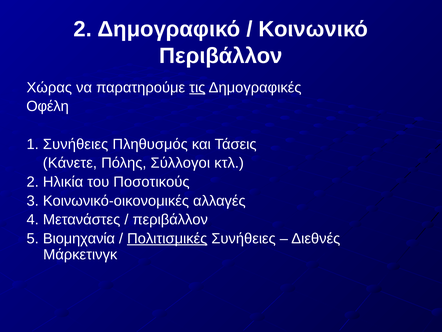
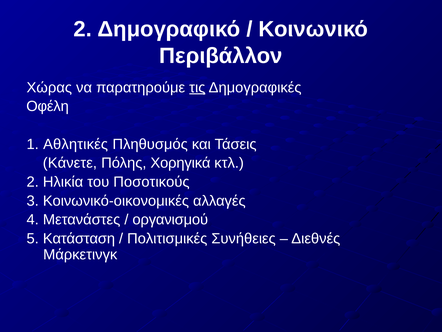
1 Συνήθειες: Συνήθειες -> Αθλητικές
Σύλλογοι: Σύλλογοι -> Χορηγικά
περιβάλλον at (170, 219): περιβάλλον -> οργανισμού
Βιομηχανία: Βιομηχανία -> Κατάσταση
Πολιτισμικές underline: present -> none
